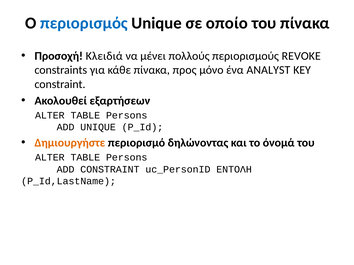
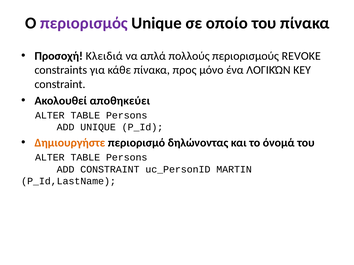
περιορισμός colour: blue -> purple
μένει: μένει -> απλά
ANALYST: ANALYST -> ΛΟΓΙΚΏΝ
εξαρτήσεων: εξαρτήσεων -> αποθηκεύει
ΕΝΤΟΛΗ: ΕΝΤΟΛΗ -> MARTIN
